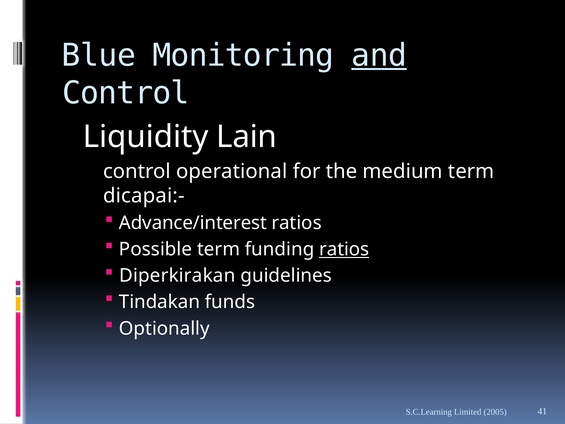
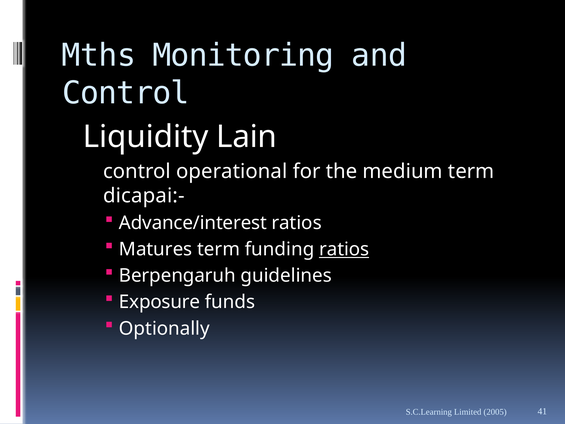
Blue: Blue -> Mths
and underline: present -> none
Possible: Possible -> Matures
Diperkirakan: Diperkirakan -> Berpengaruh
Tindakan: Tindakan -> Exposure
